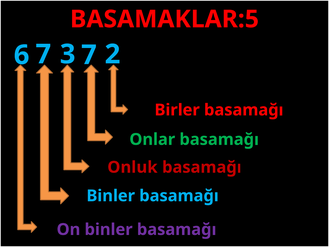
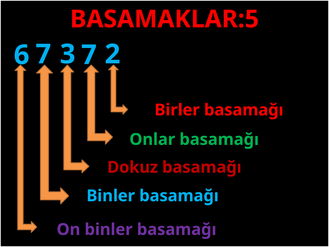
Onluk: Onluk -> Dokuz
